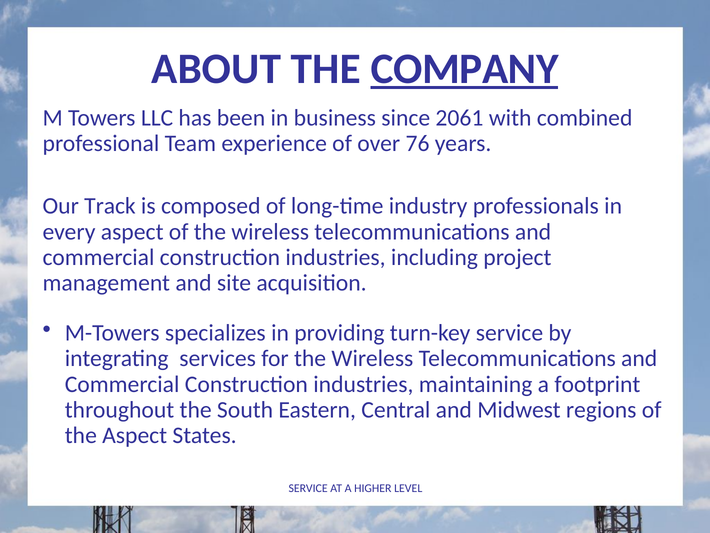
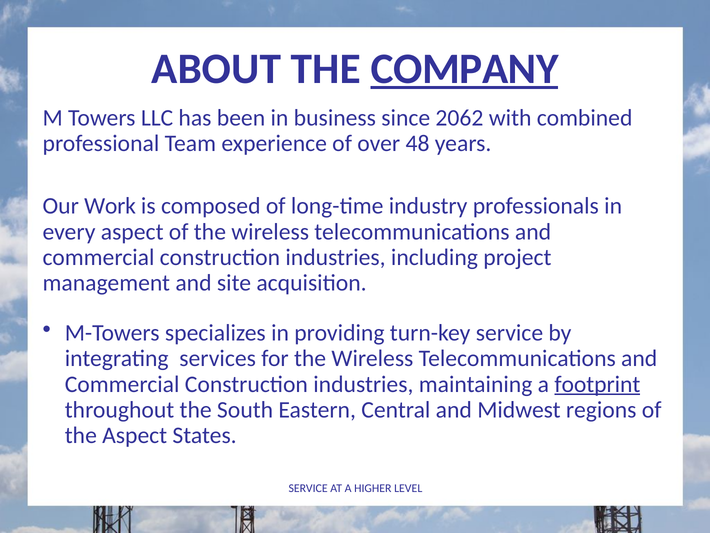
2061: 2061 -> 2062
76: 76 -> 48
Track: Track -> Work
footprint underline: none -> present
